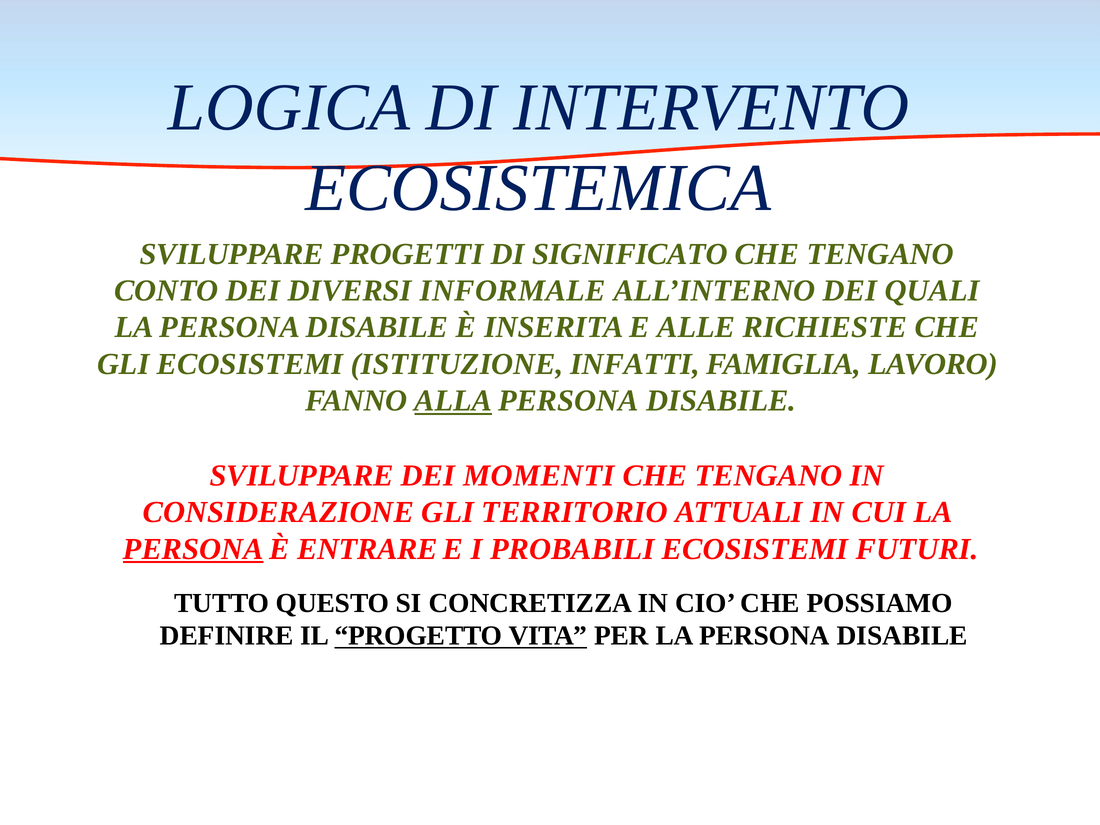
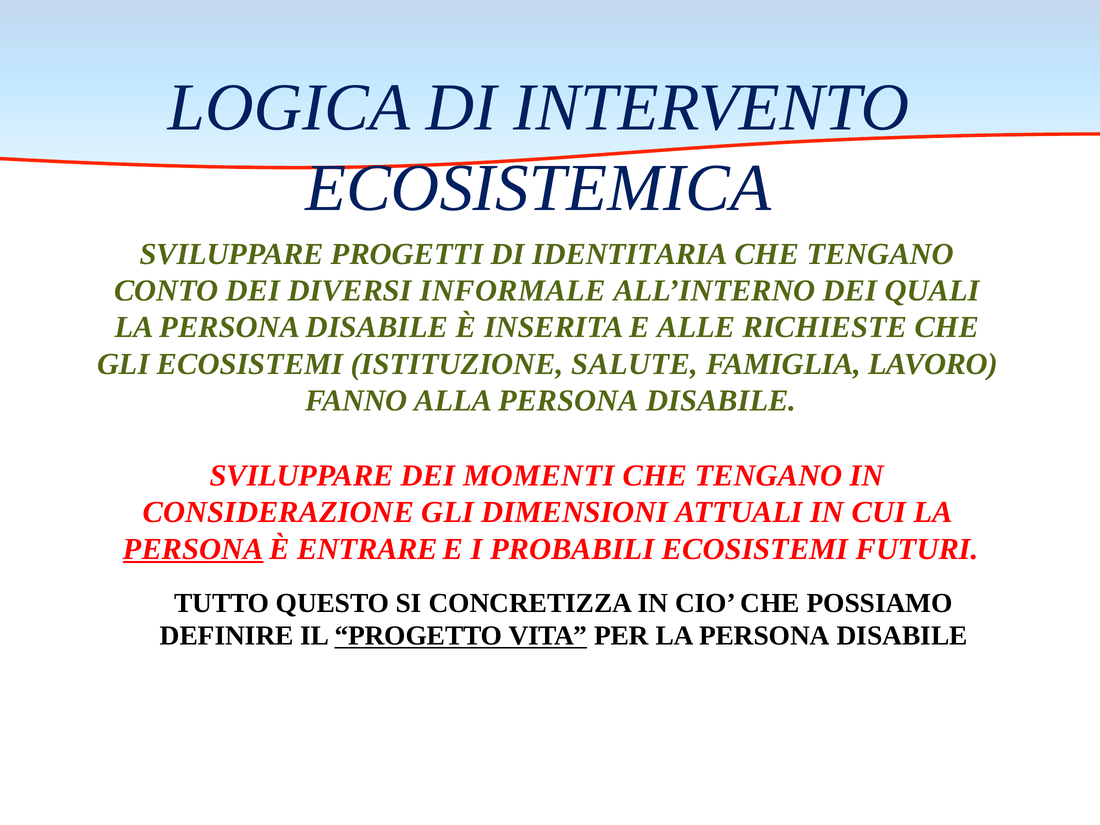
SIGNIFICATO: SIGNIFICATO -> IDENTITARIA
INFATTI: INFATTI -> SALUTE
ALLA underline: present -> none
TERRITORIO: TERRITORIO -> DIMENSIONI
